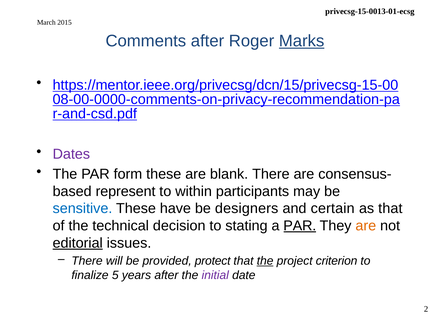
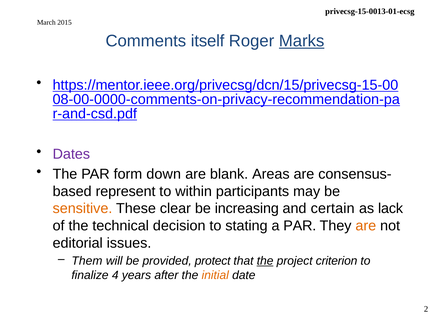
Comments after: after -> itself
form these: these -> down
blank There: There -> Areas
sensitive colour: blue -> orange
have: have -> clear
designers: designers -> increasing
as that: that -> lack
PAR at (300, 225) underline: present -> none
editorial underline: present -> none
There at (87, 261): There -> Them
5: 5 -> 4
initial colour: purple -> orange
